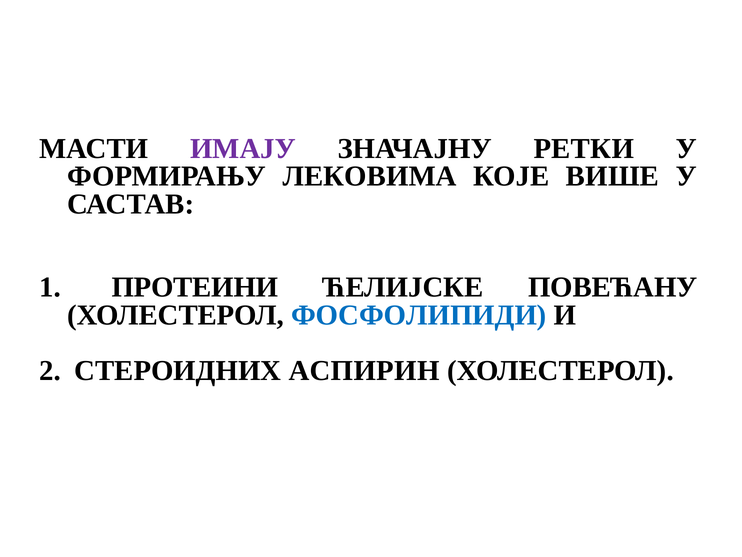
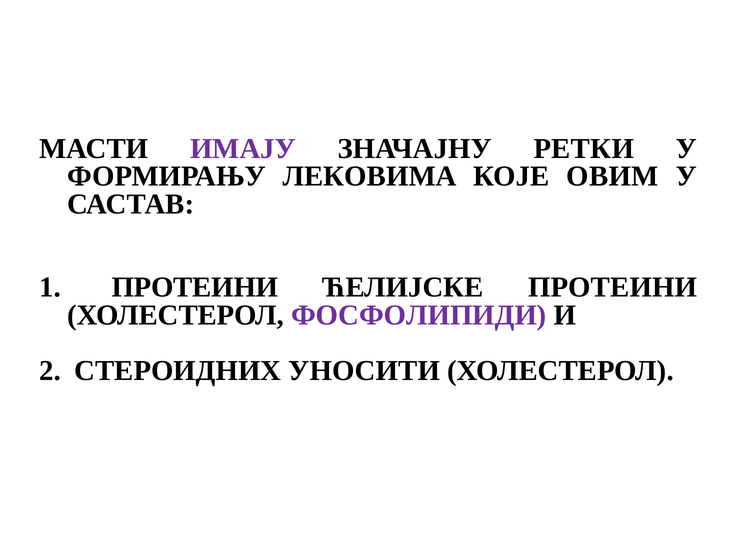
ВИШЕ: ВИШЕ -> ОВИМ
ЋЕЛИЈСКЕ ПОВЕЋАНУ: ПОВЕЋАНУ -> ПРОТЕИНИ
ФОСФОЛИПИДИ colour: blue -> purple
АСПИРИН: АСПИРИН -> УНОСИТИ
